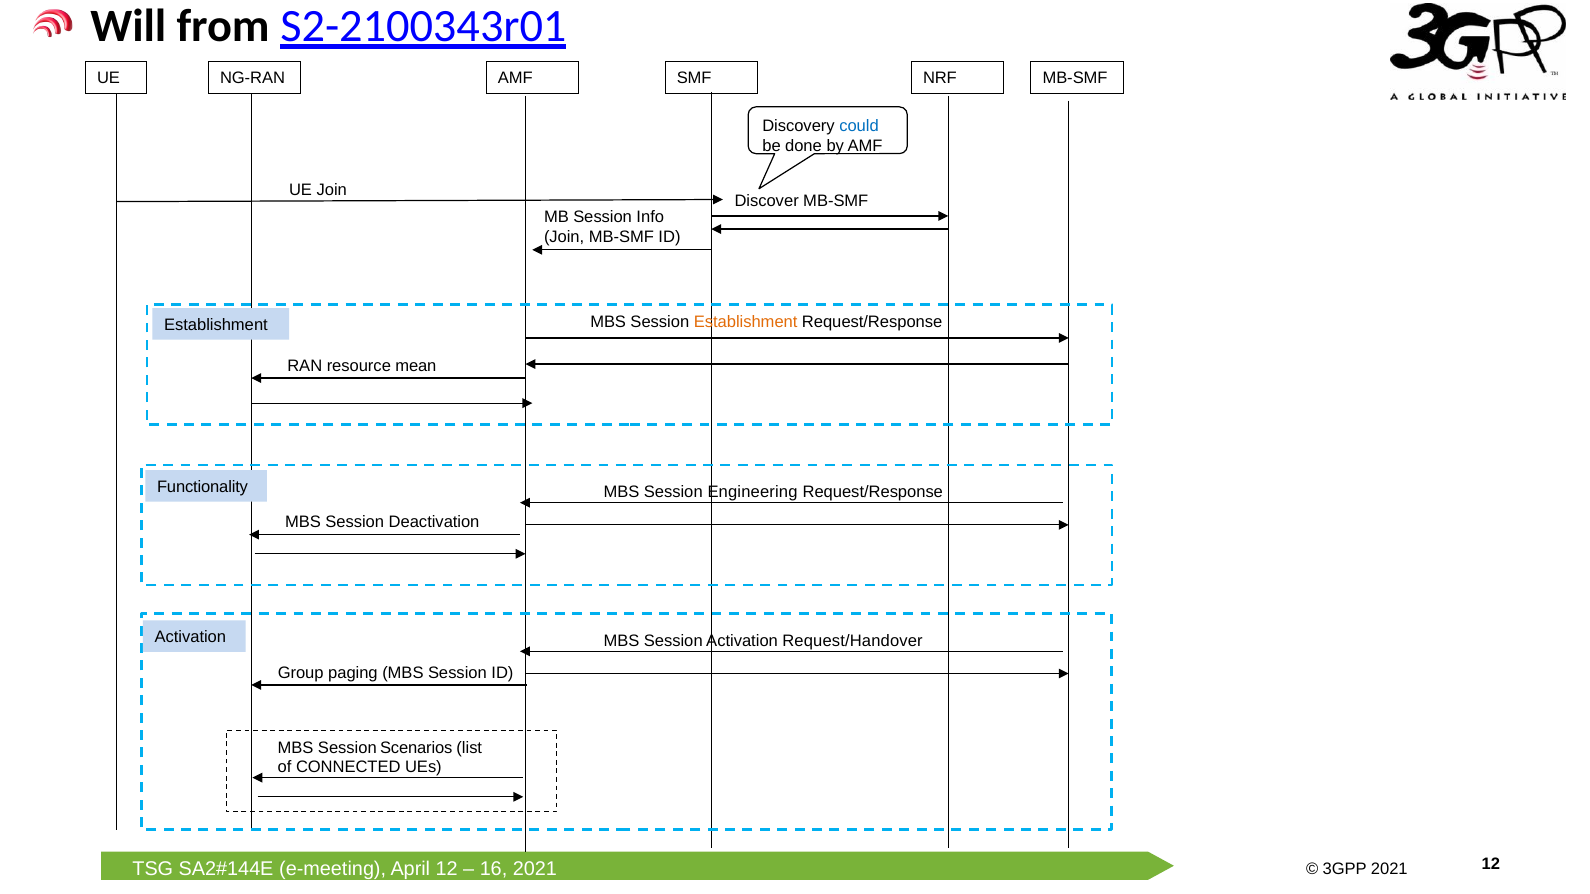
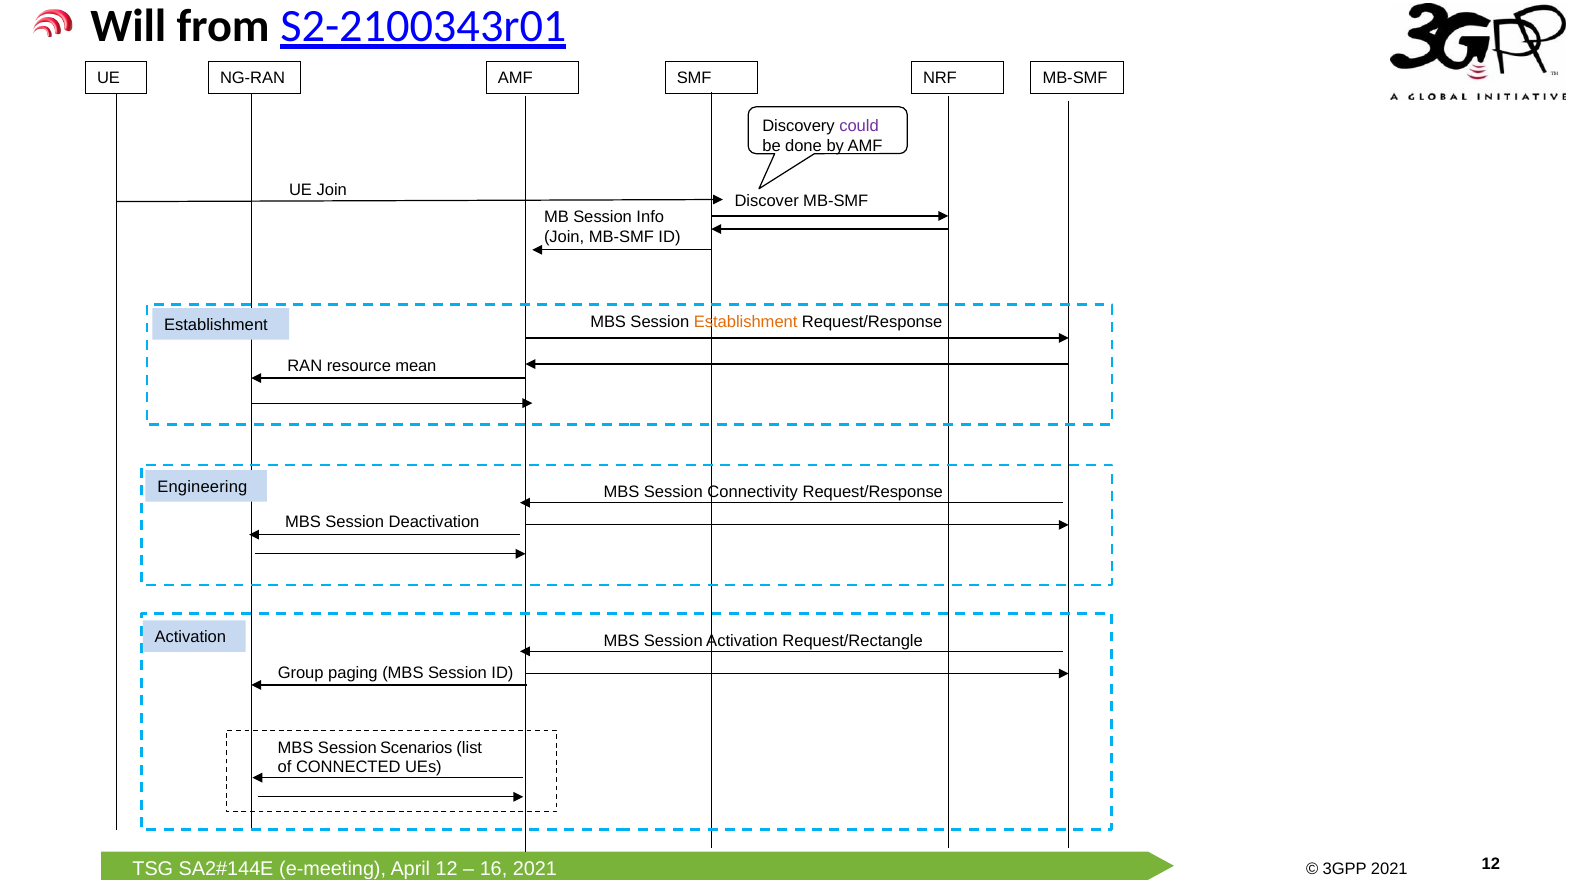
could colour: blue -> purple
Functionality: Functionality -> Engineering
Engineering: Engineering -> Connectivity
Request/Handover: Request/Handover -> Request/Rectangle
